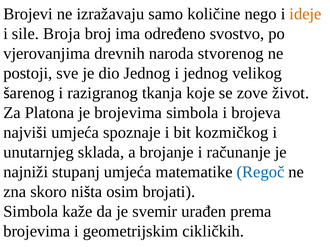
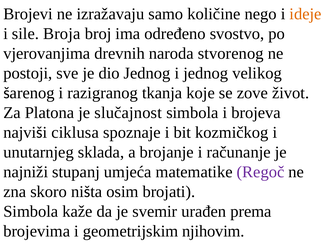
je brojevima: brojevima -> slučajnost
najviši umjeća: umjeća -> ciklusa
Regoč colour: blue -> purple
cikličkih: cikličkih -> njihovim
